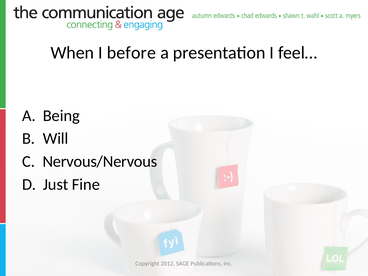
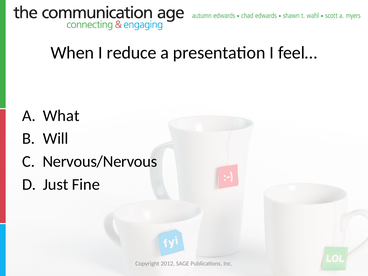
before: before -> reduce
Being: Being -> What
